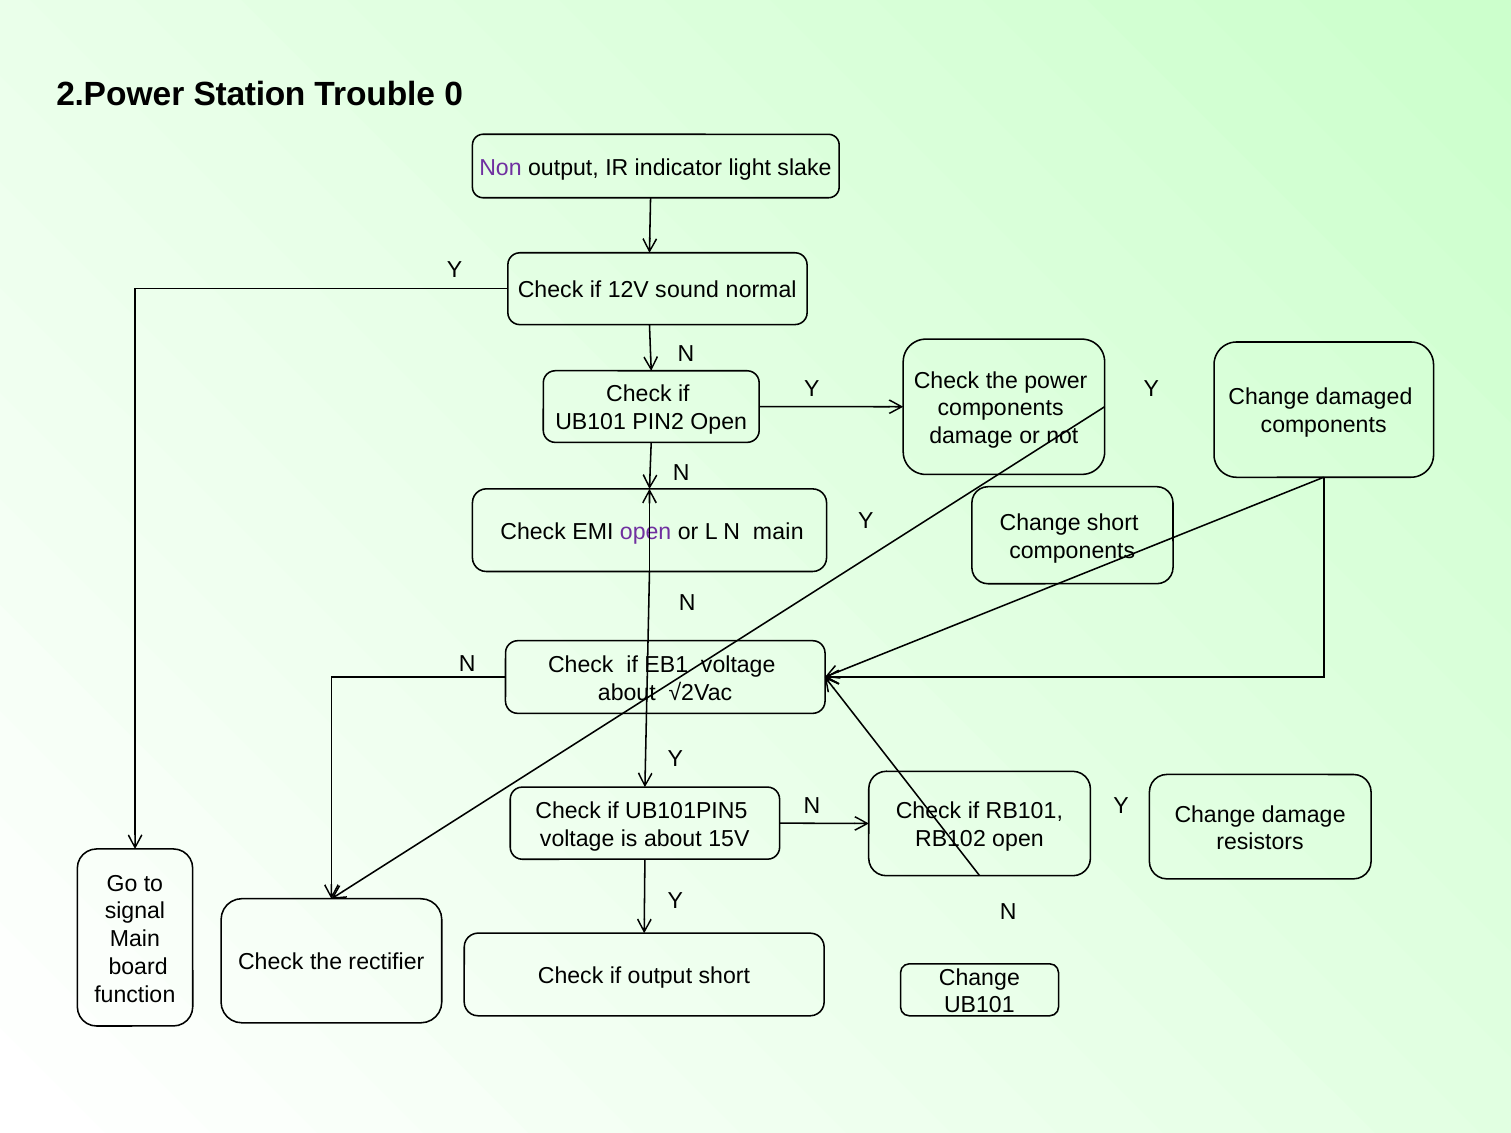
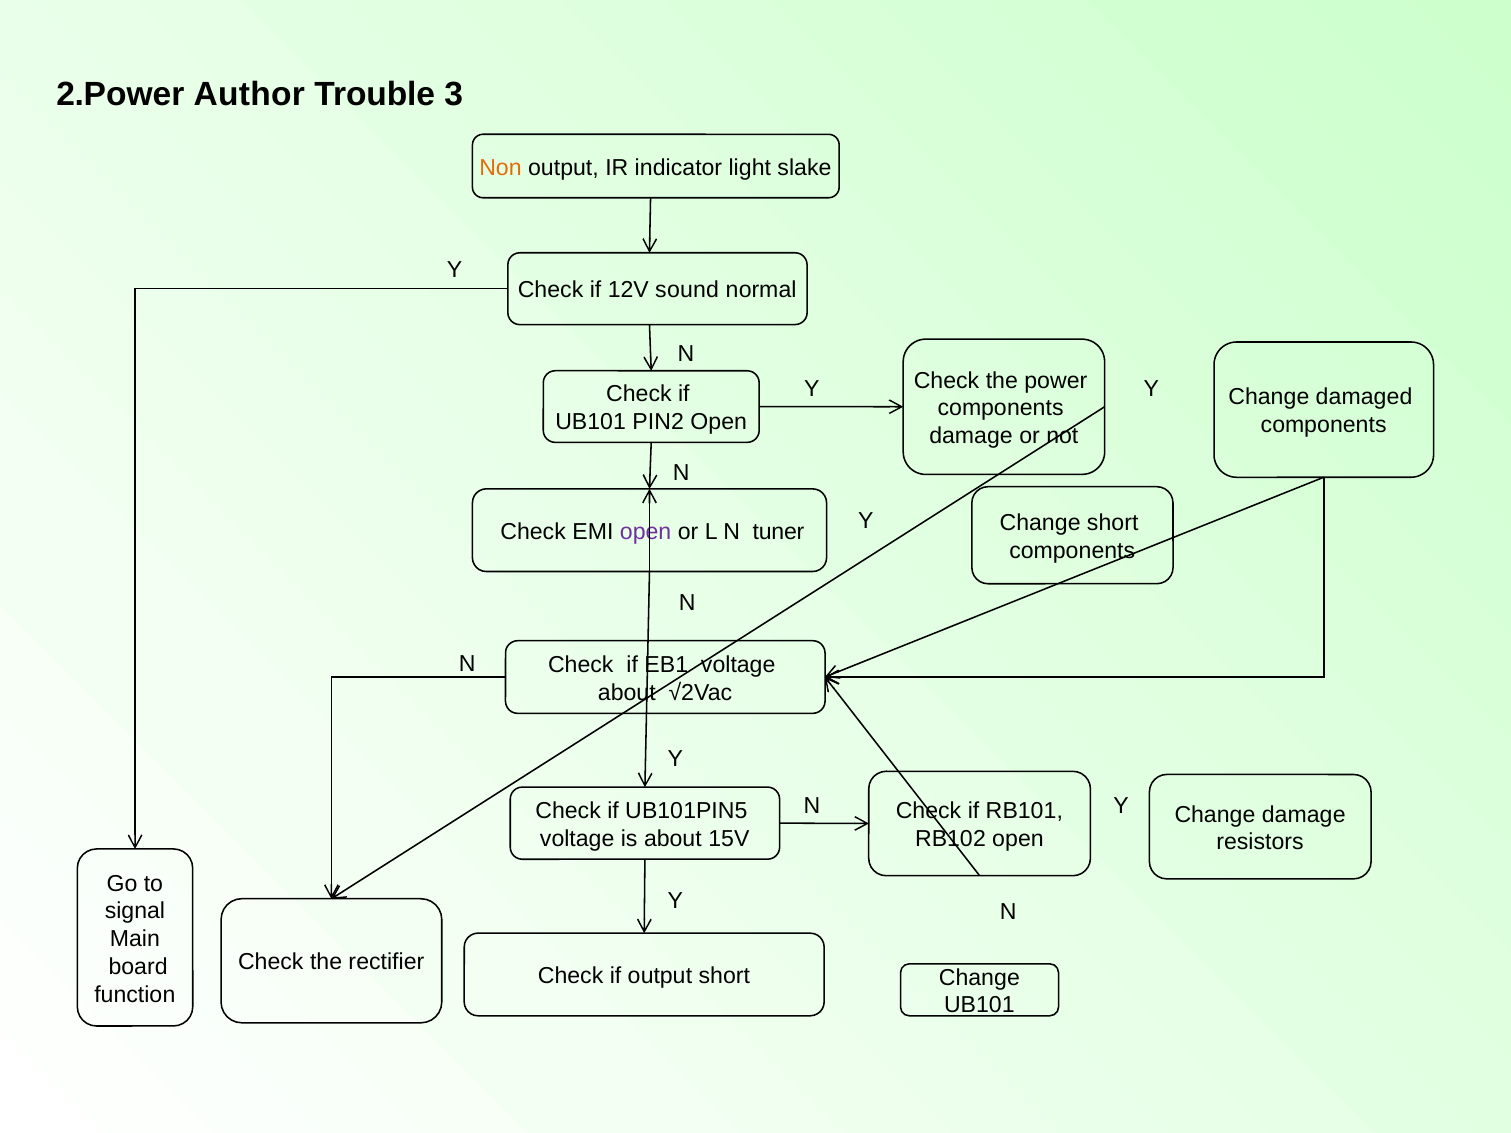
Station: Station -> Author
0: 0 -> 3
Non colour: purple -> orange
N main: main -> tuner
